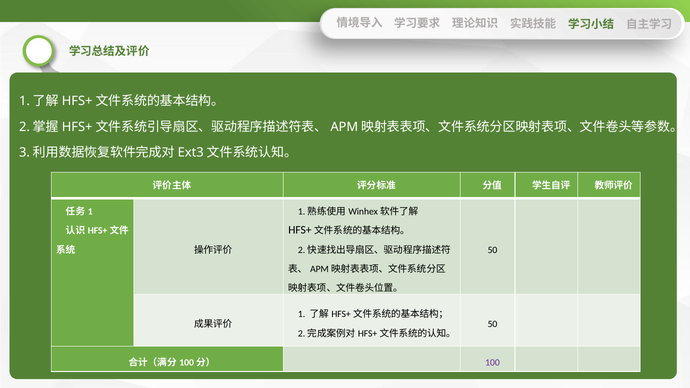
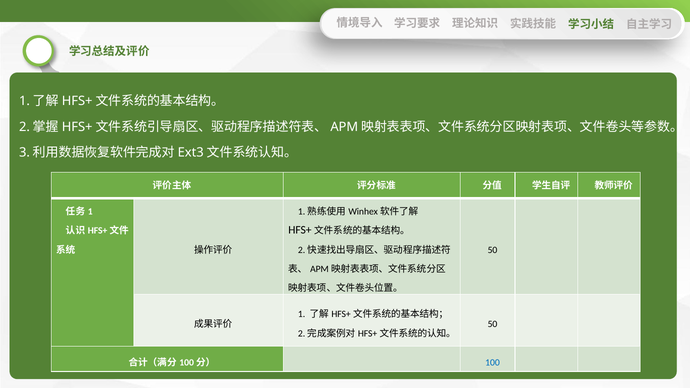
100 colour: purple -> blue
